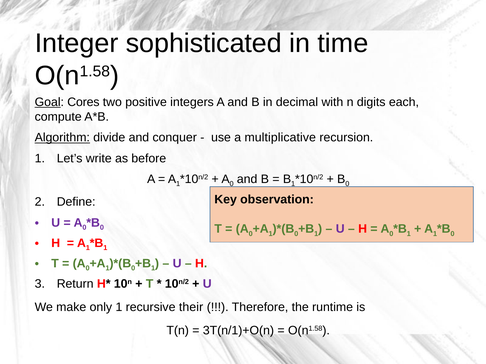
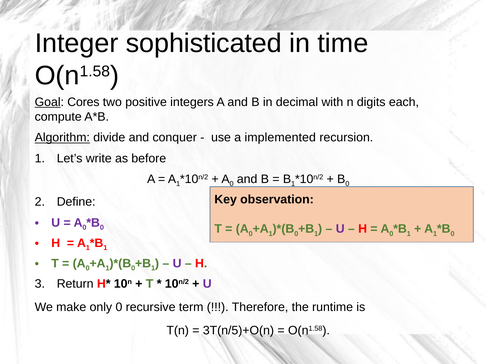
multiplicative: multiplicative -> implemented
only 1: 1 -> 0
their: their -> term
3T(n/1)+O(n: 3T(n/1)+O(n -> 3T(n/5)+O(n
